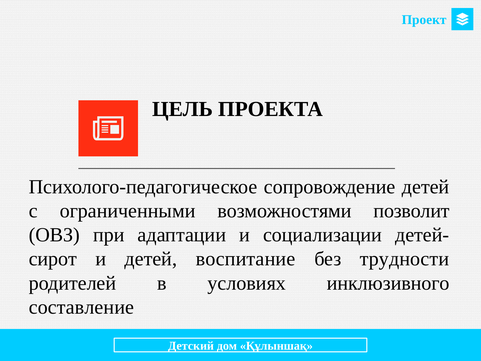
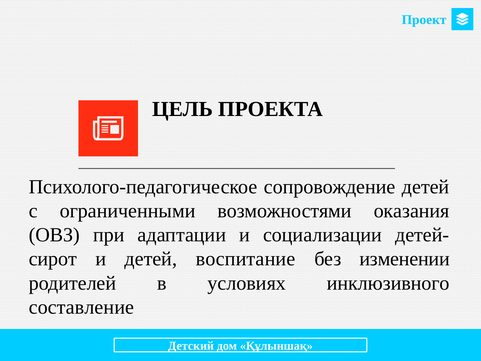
позволит: позволит -> оказания
трудности: трудности -> изменении
